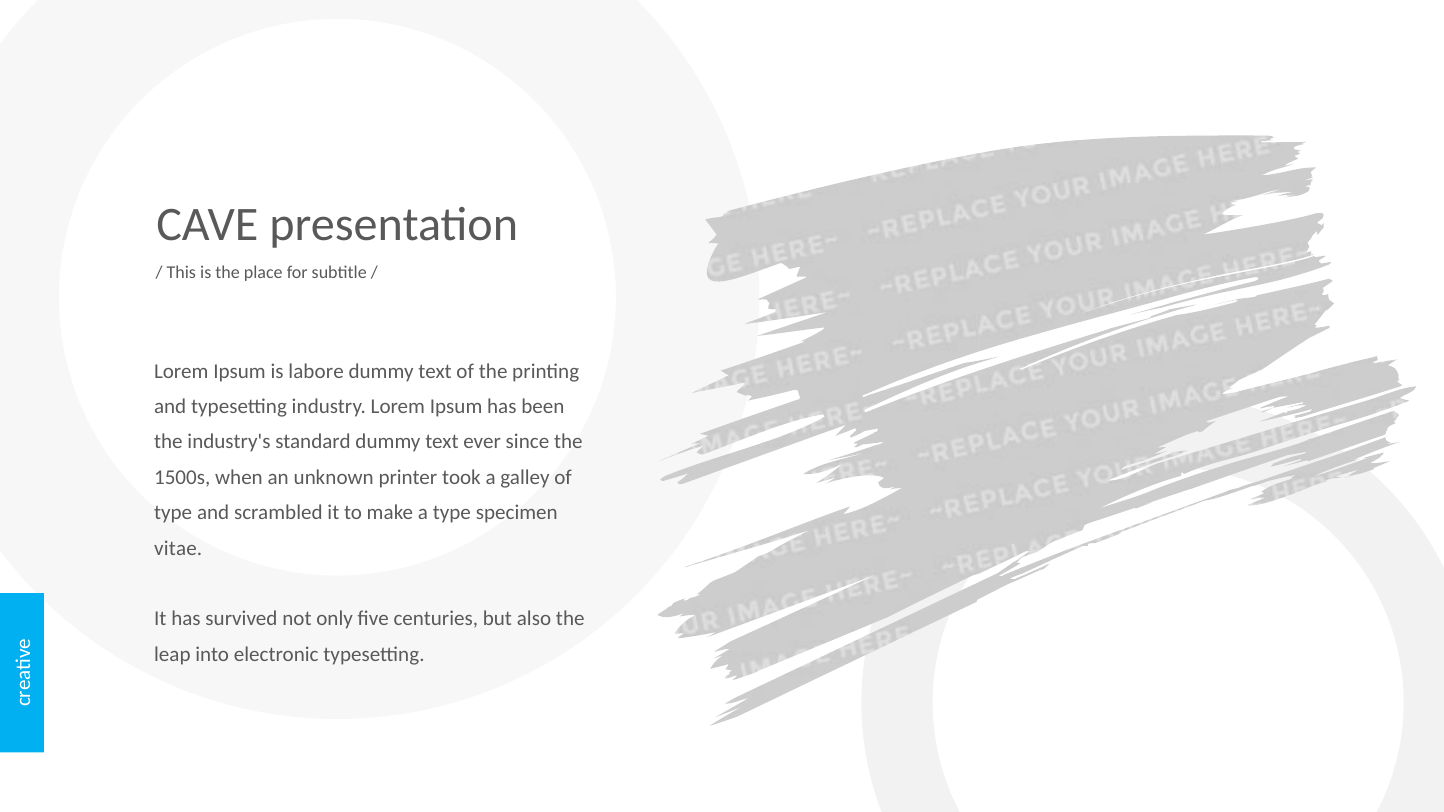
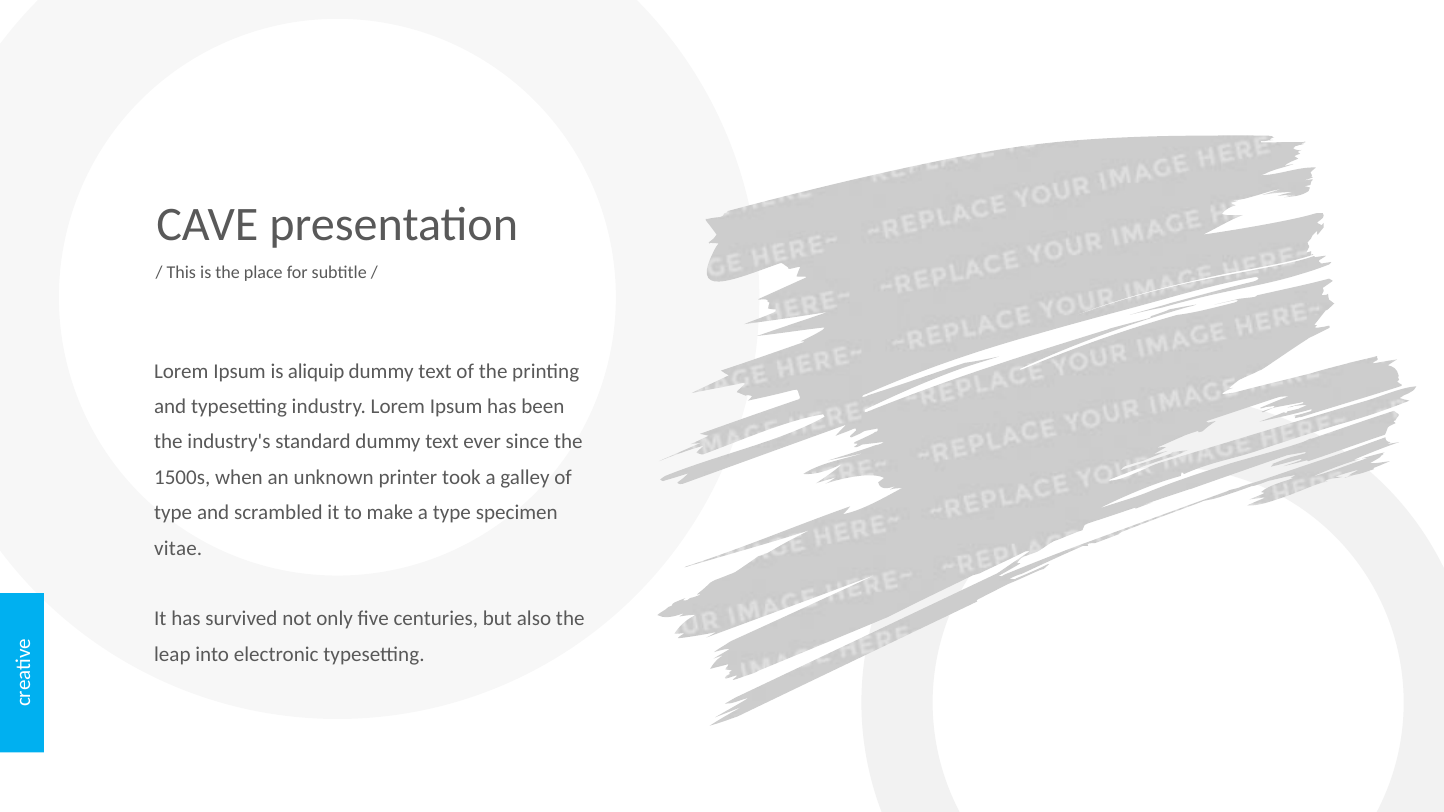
labore: labore -> aliquip
